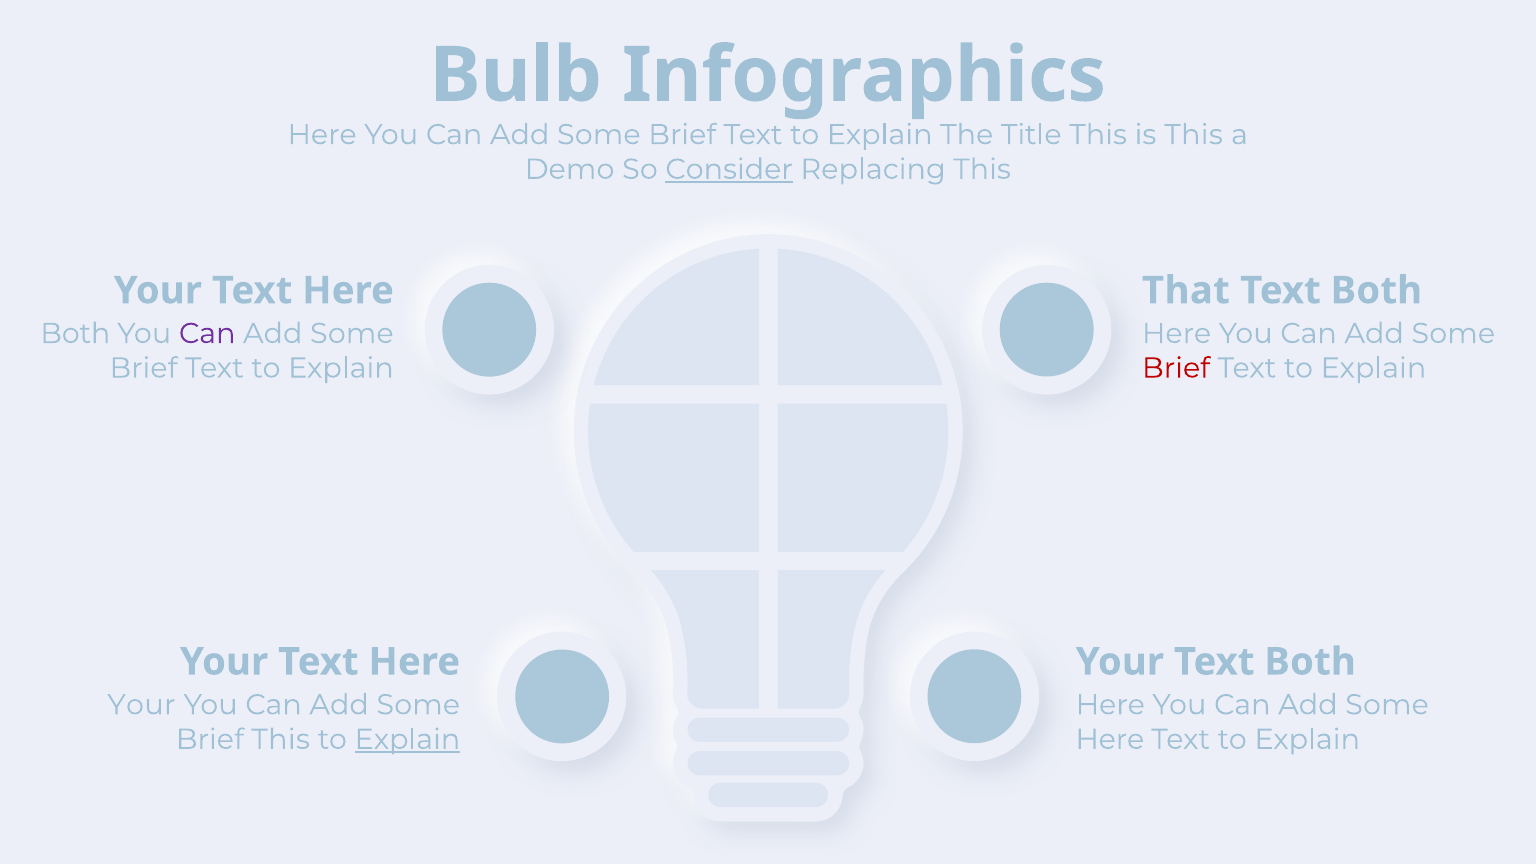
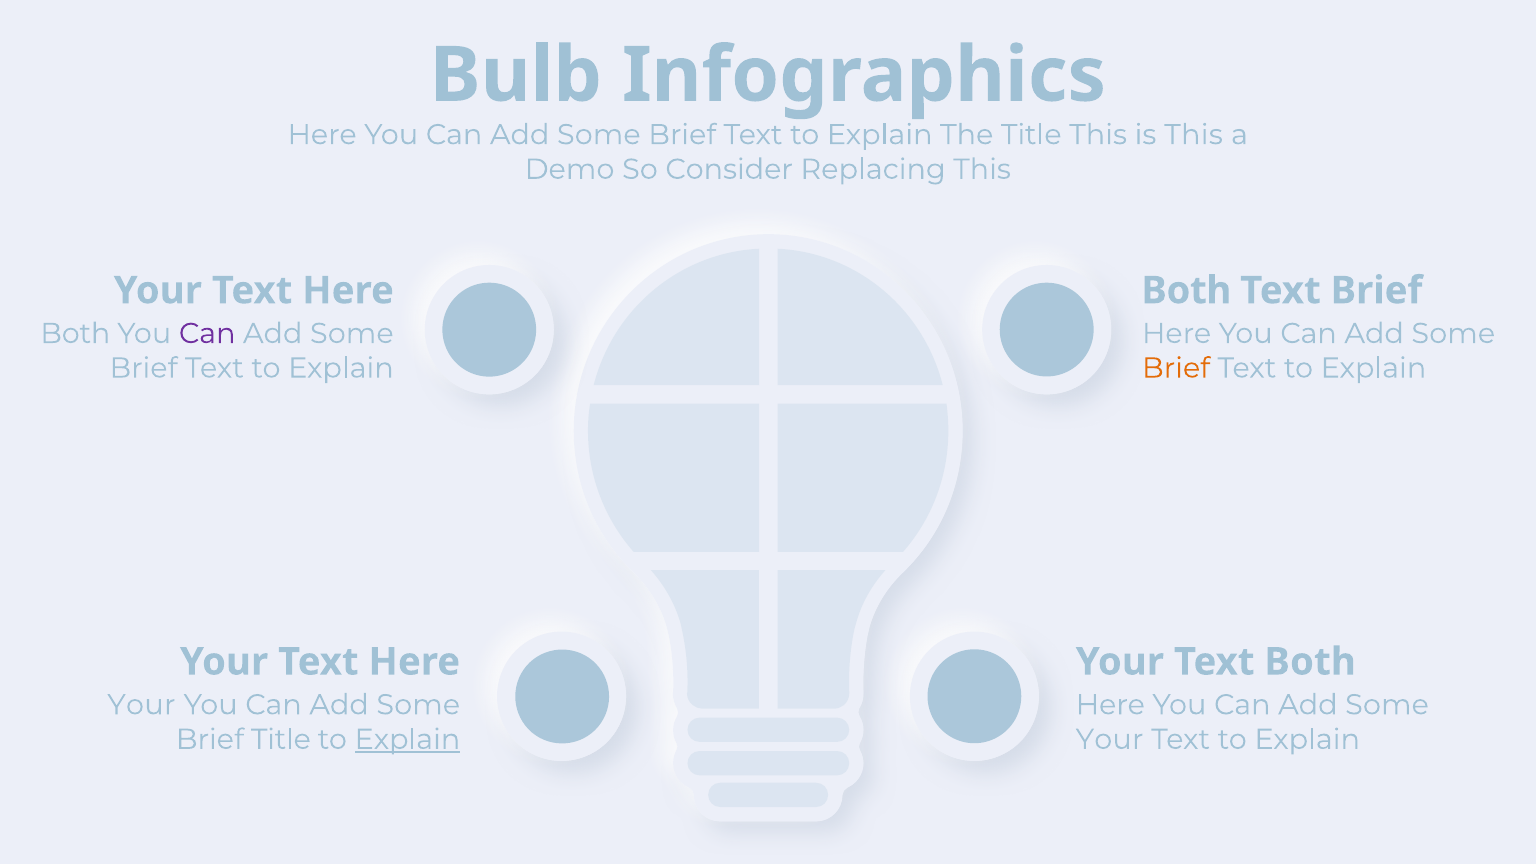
Consider underline: present -> none
That at (1186, 291): That -> Both
Both at (1376, 291): Both -> Brief
Brief at (1176, 368) colour: red -> orange
Brief This: This -> Title
Here at (1110, 739): Here -> Your
